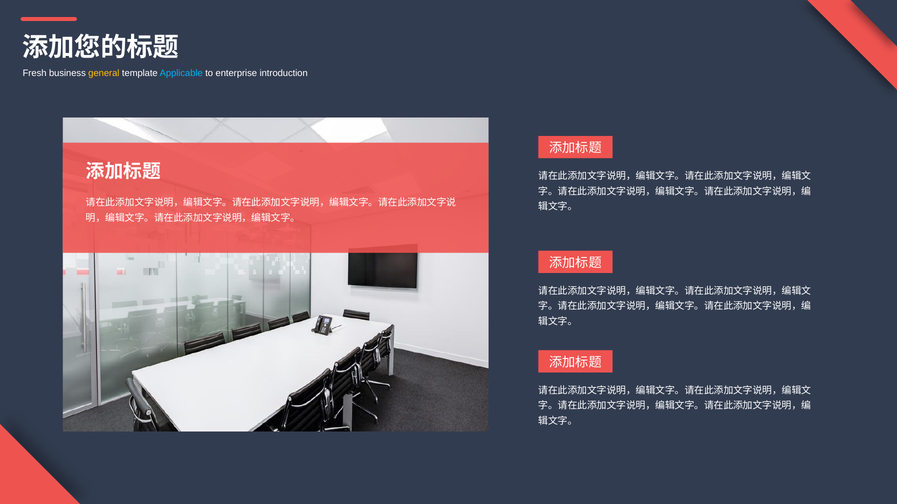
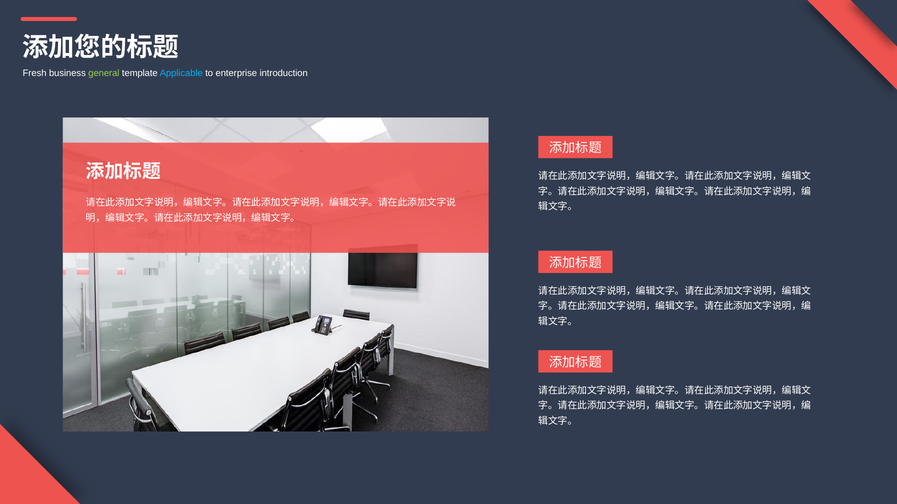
general colour: yellow -> light green
